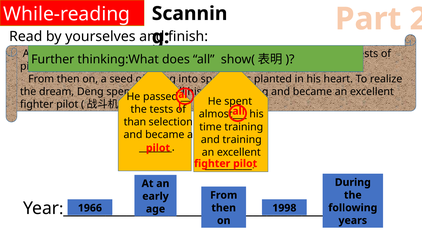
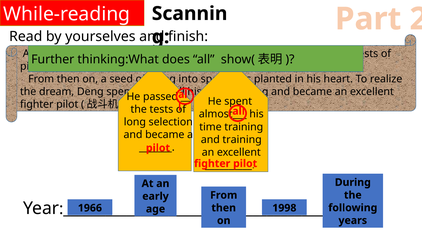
than: than -> long
